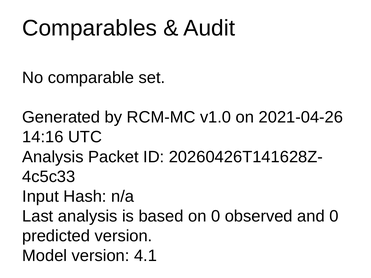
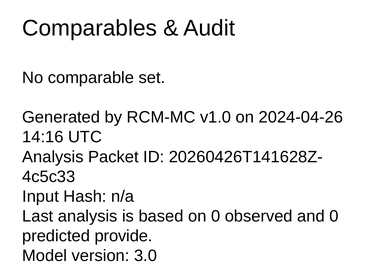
2021-04-26: 2021-04-26 -> 2024-04-26
predicted version: version -> provide
4.1: 4.1 -> 3.0
